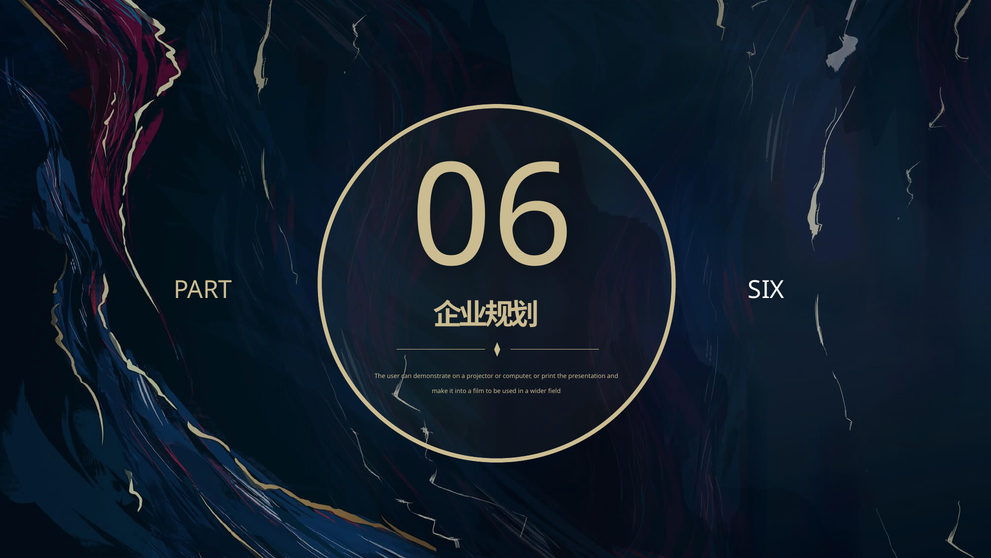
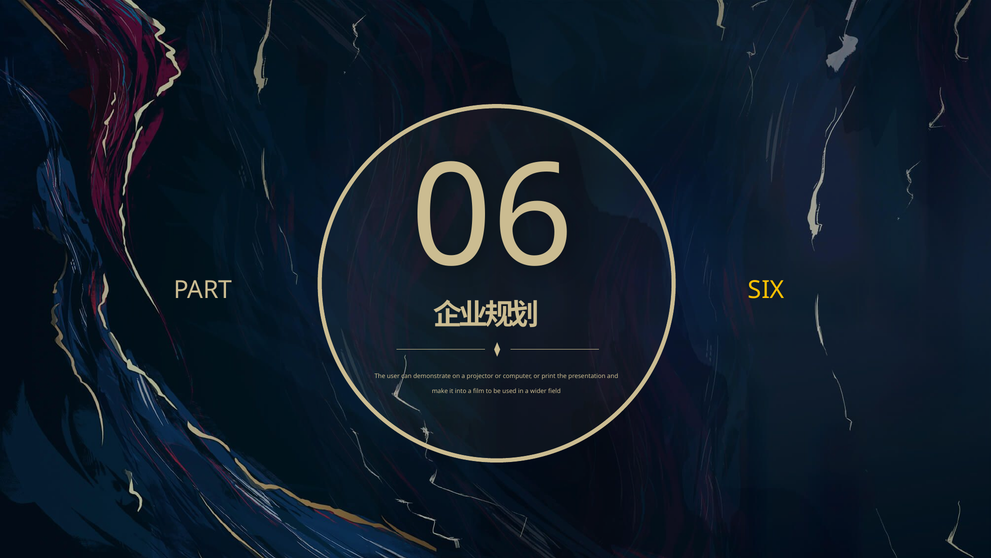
SIX colour: white -> yellow
